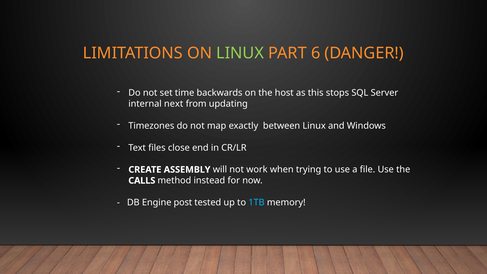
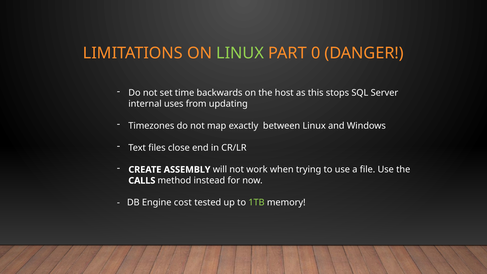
6: 6 -> 0
next: next -> uses
post: post -> cost
1TB colour: light blue -> light green
